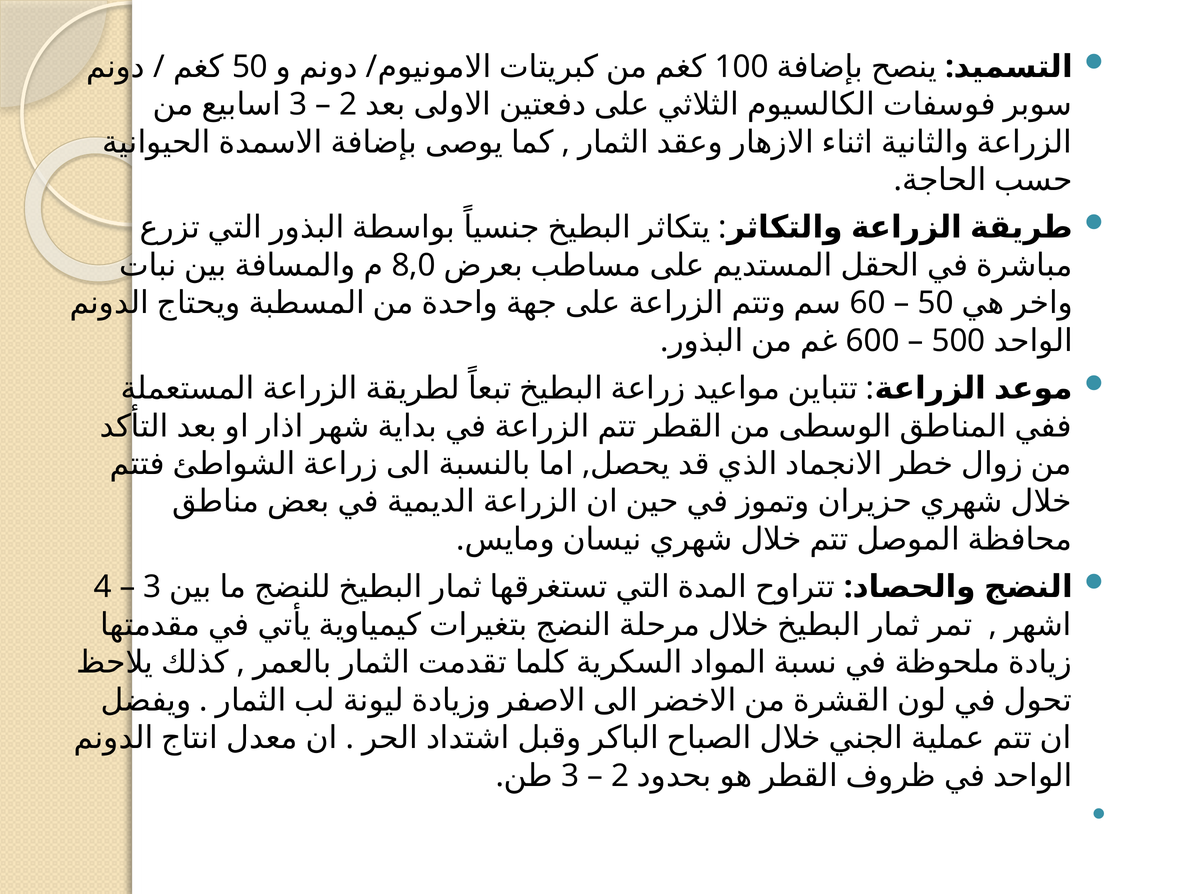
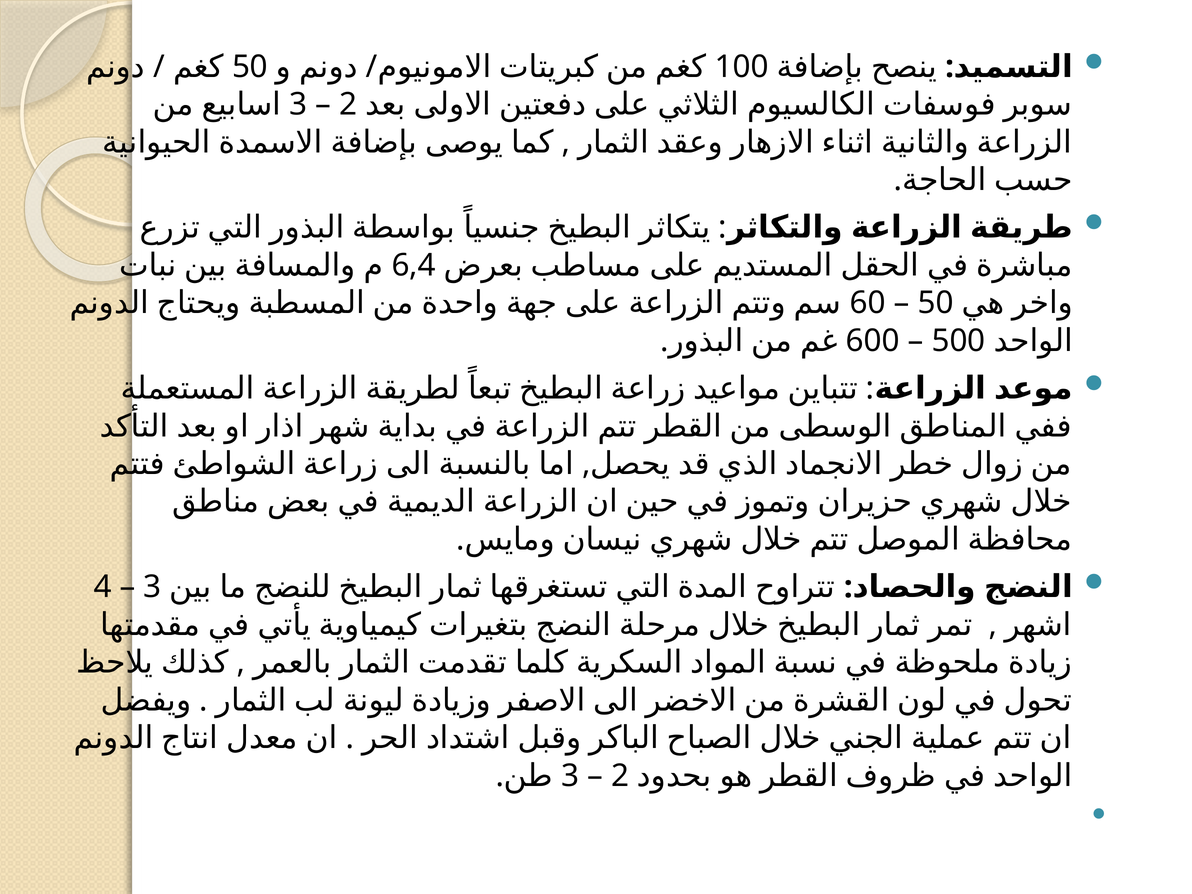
8,0: 8,0 -> 6,4
